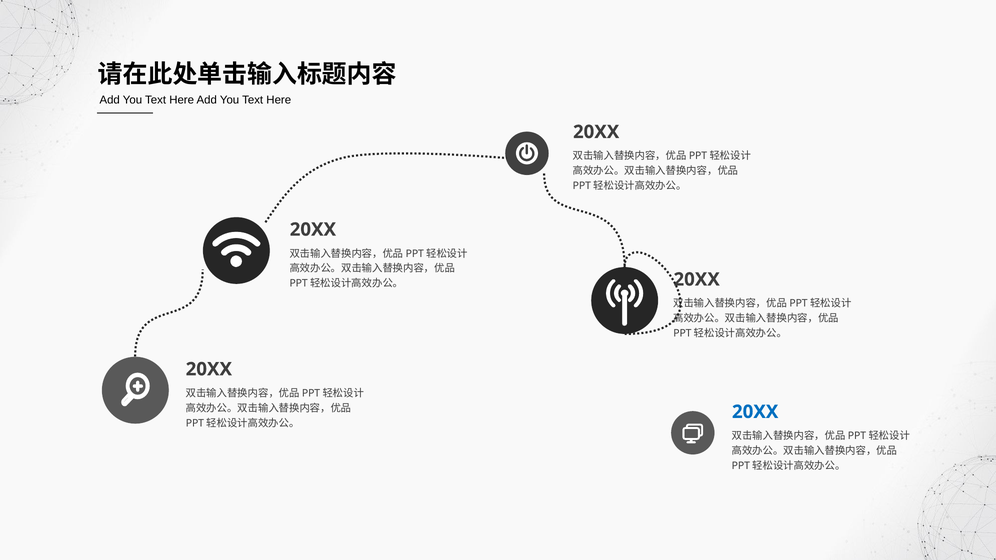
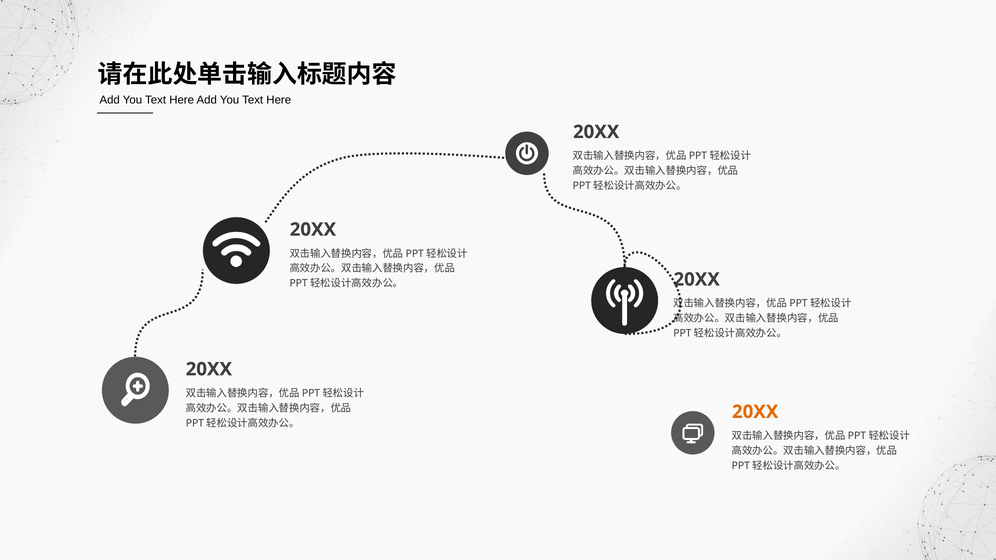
20XX at (755, 412) colour: blue -> orange
